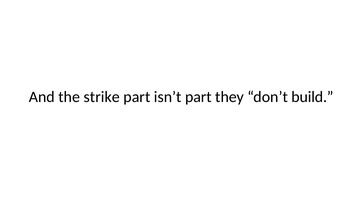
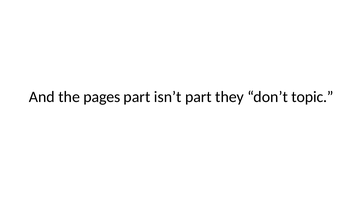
strike: strike -> pages
build: build -> topic
